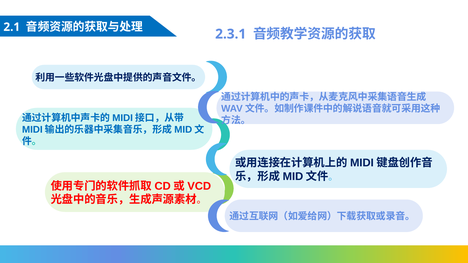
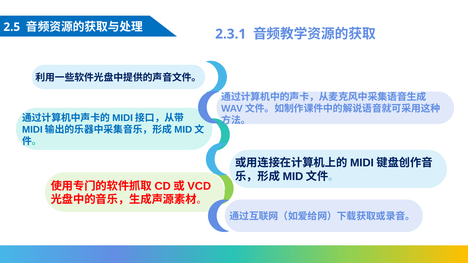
2.1: 2.1 -> 2.5
